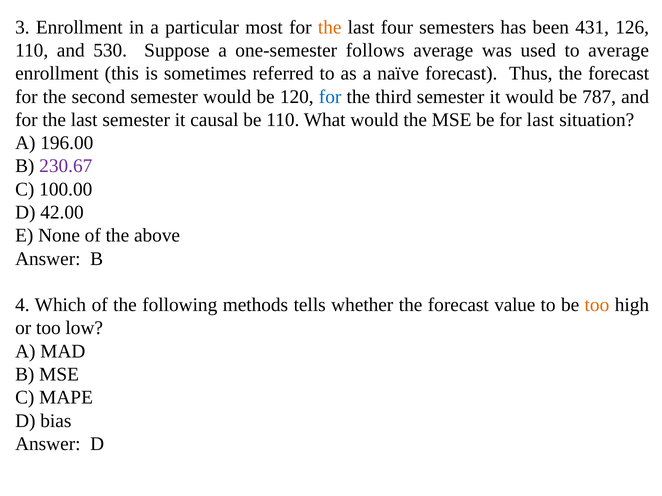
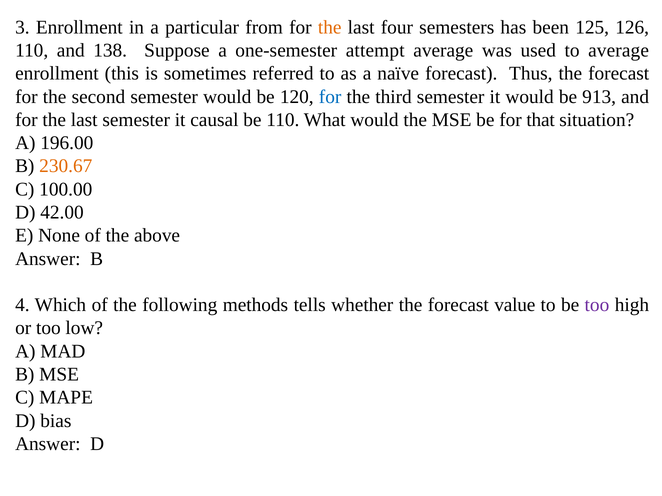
most: most -> from
431: 431 -> 125
530: 530 -> 138
follows: follows -> attempt
787: 787 -> 913
for last: last -> that
230.67 colour: purple -> orange
too at (597, 305) colour: orange -> purple
